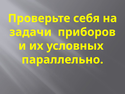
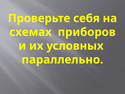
задачи: задачи -> схемах
